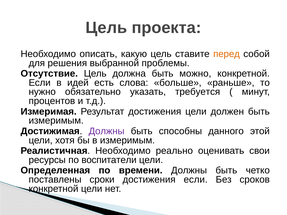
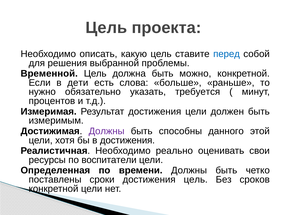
перед colour: orange -> blue
Отсутствие: Отсутствие -> Временной
идей: идей -> дети
в измеримым: измеримым -> достижения
достижения если: если -> цель
